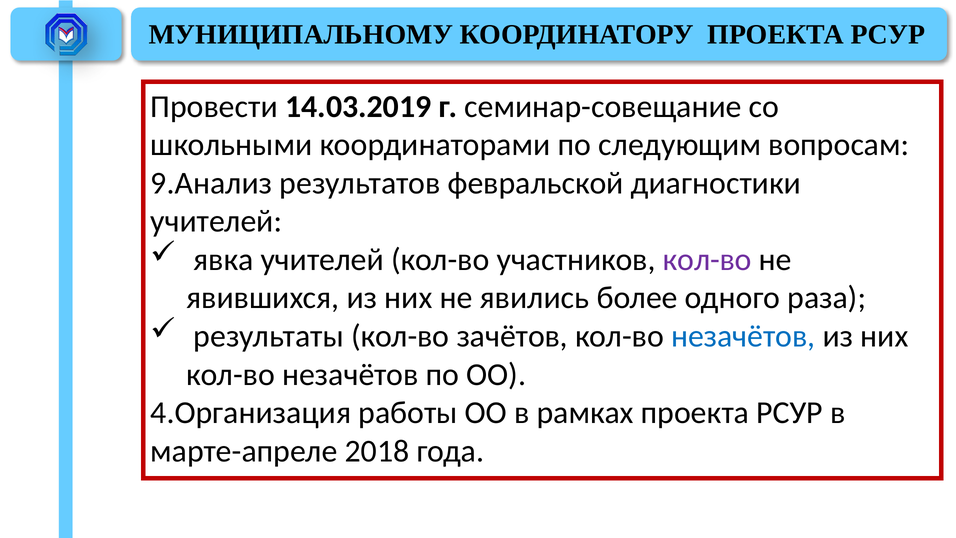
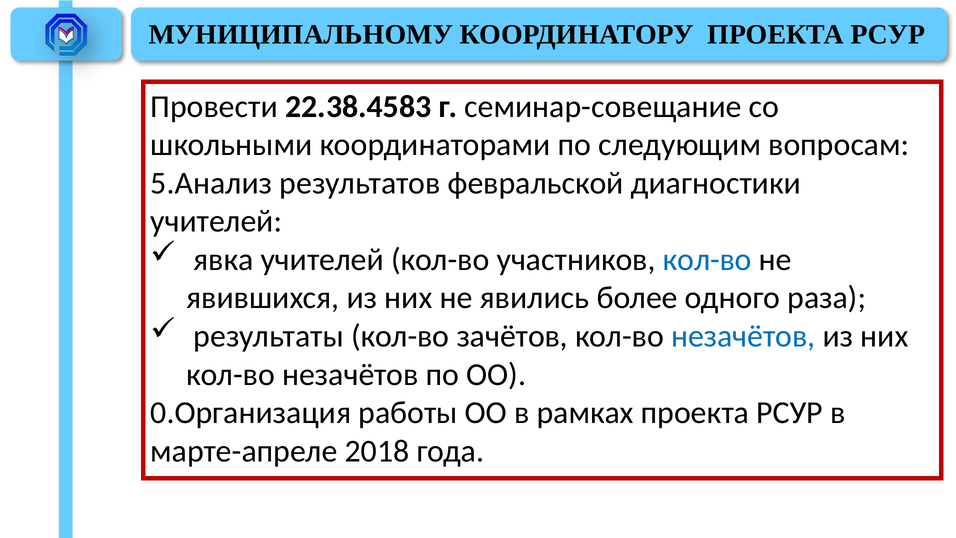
14.03.2019: 14.03.2019 -> 22.38.4583
9.Анализ: 9.Анализ -> 5.Анализ
кол-во at (707, 260) colour: purple -> blue
4.Организация: 4.Организация -> 0.Организация
